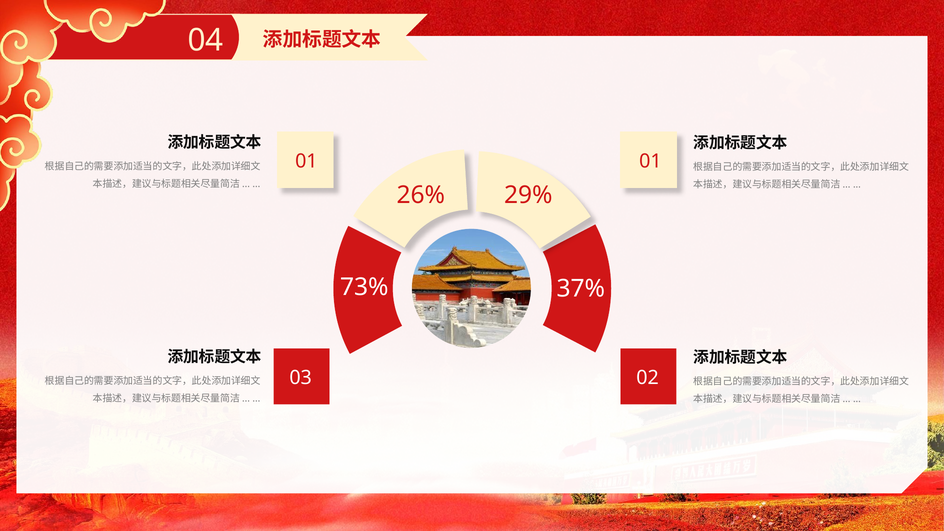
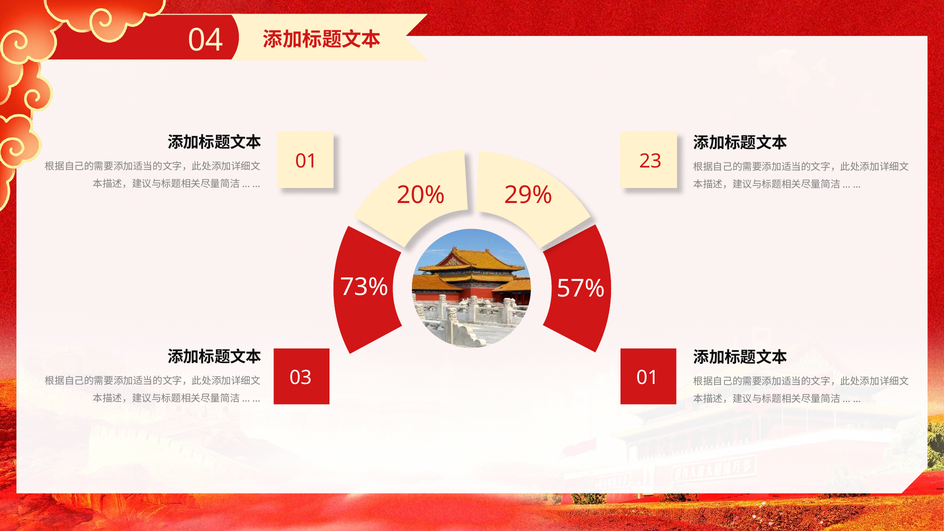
01 01: 01 -> 23
26%: 26% -> 20%
37%: 37% -> 57%
03 02: 02 -> 01
